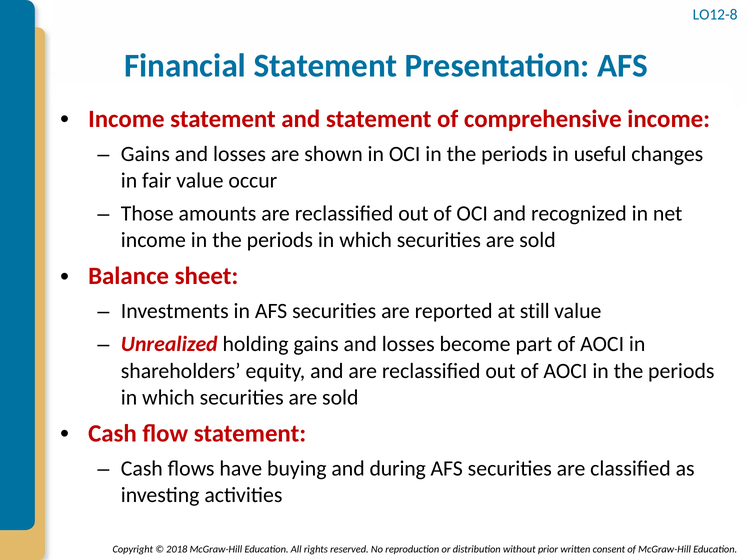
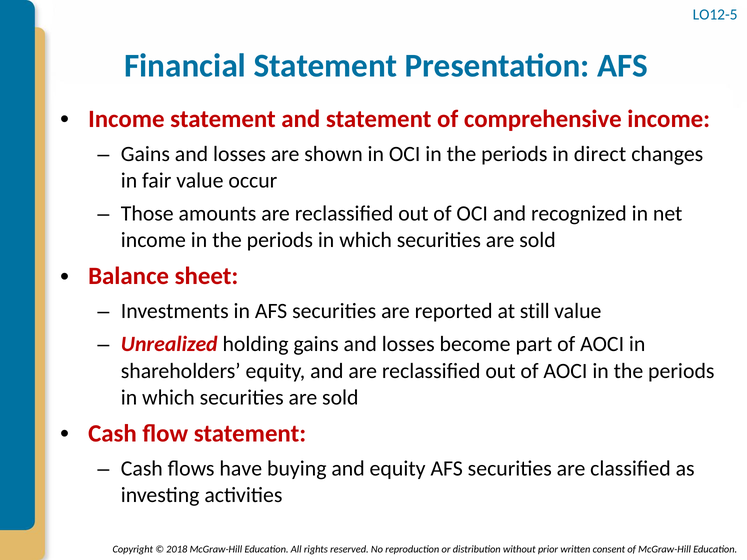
LO12-8: LO12-8 -> LO12-5
useful: useful -> direct
and during: during -> equity
